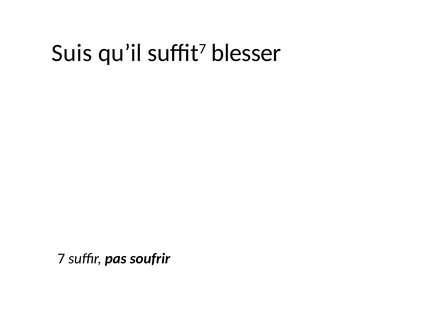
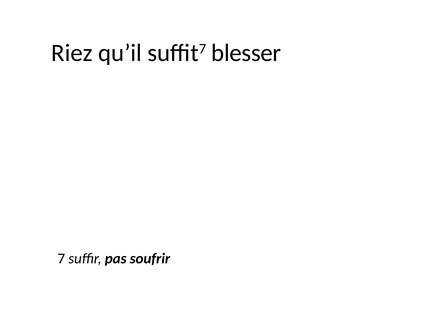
Suis: Suis -> Riez
